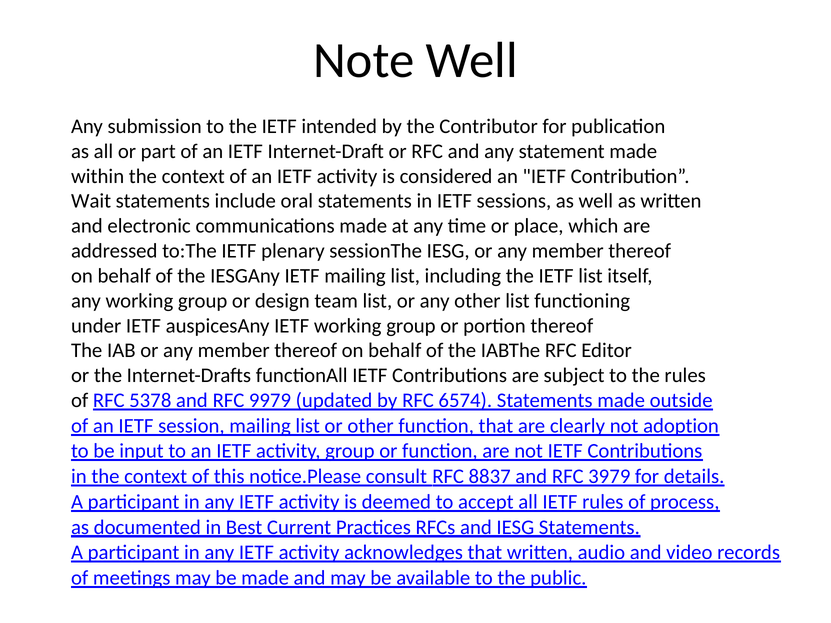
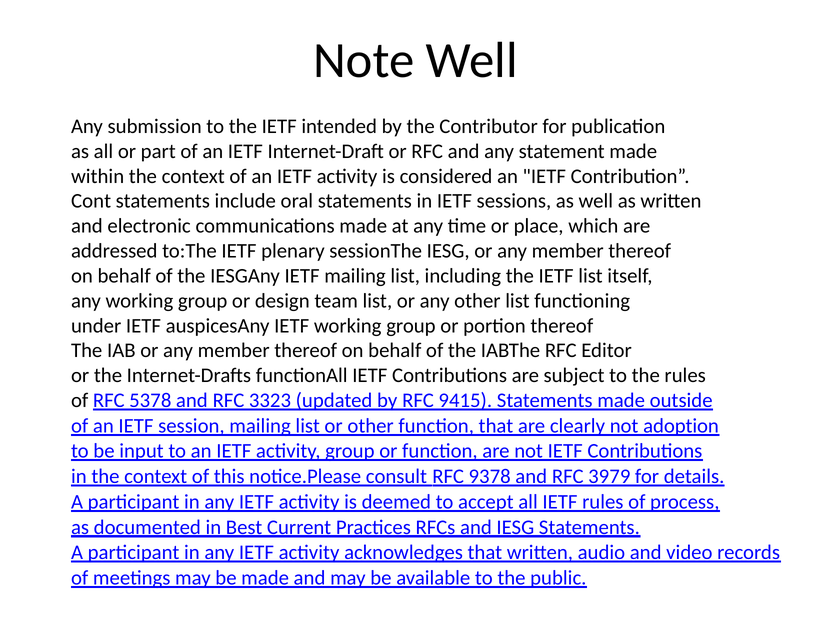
Wait: Wait -> Cont
9979: 9979 -> 3323
6574: 6574 -> 9415
8837: 8837 -> 9378
